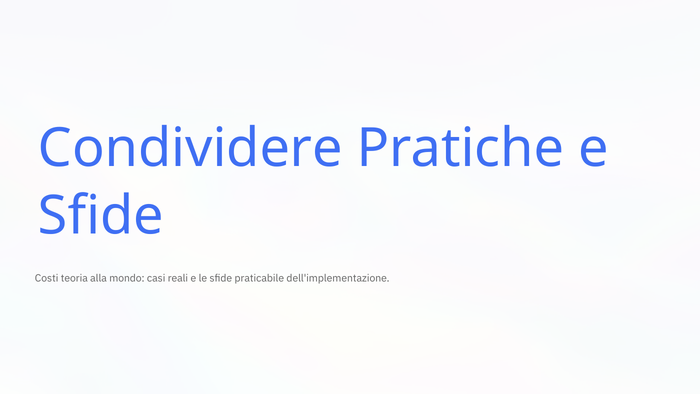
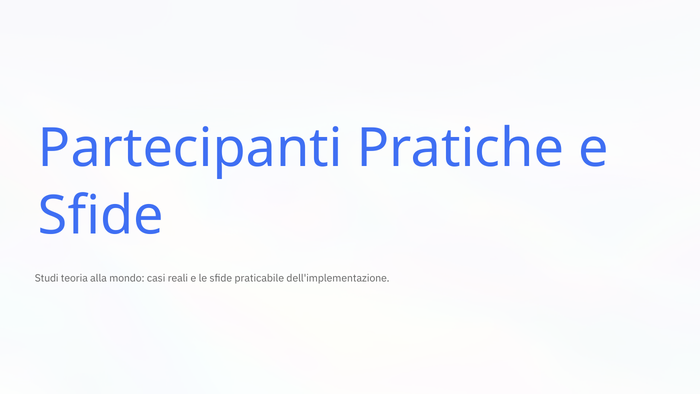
Condividere: Condividere -> Partecipanti
Costi: Costi -> Studi
